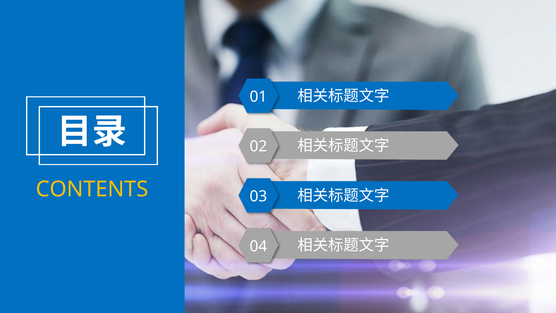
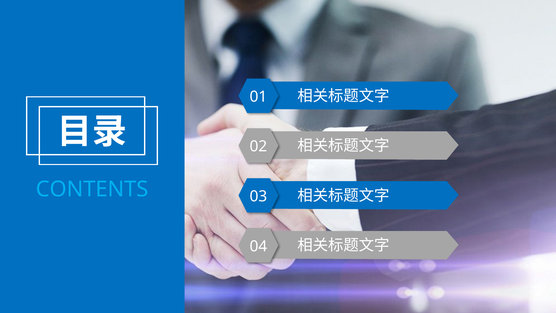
CONTENTS colour: yellow -> light blue
